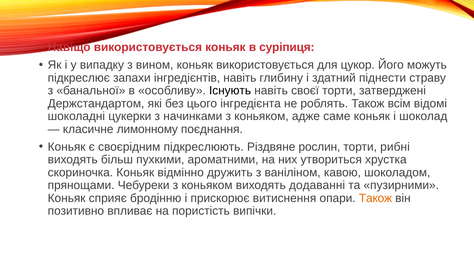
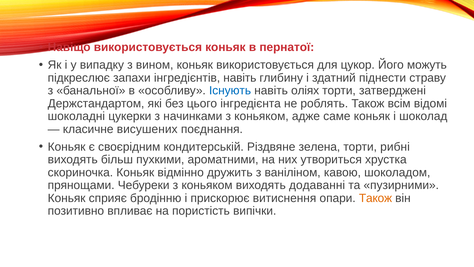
суріпиця: суріпиця -> пернатої
Існують colour: black -> blue
своєї: своєї -> оліях
лимонному: лимонному -> висушених
підкреслюють: підкреслюють -> кондитерській
рослин: рослин -> зелена
